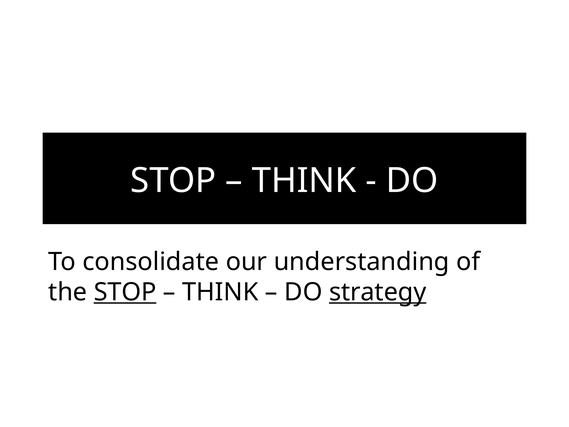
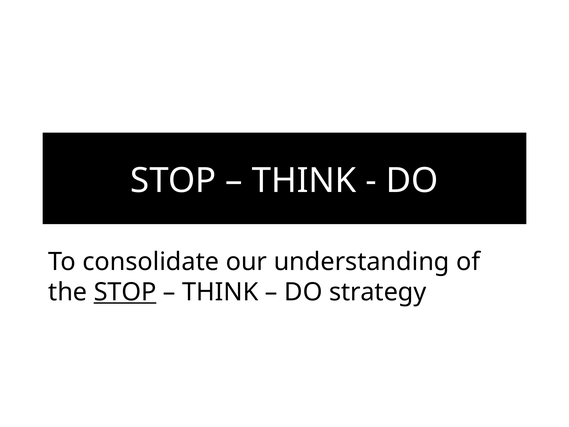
strategy underline: present -> none
